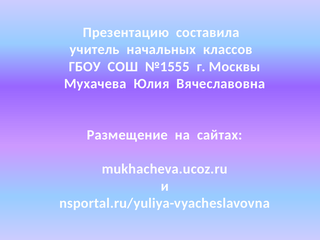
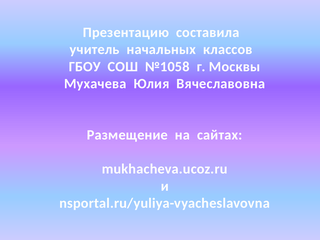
№1555: №1555 -> №1058
